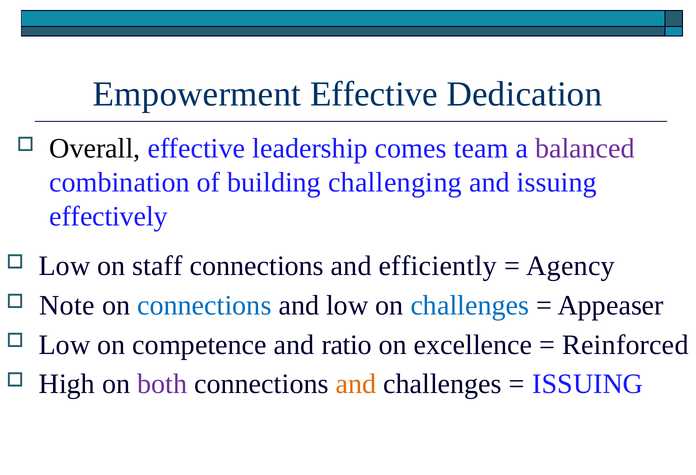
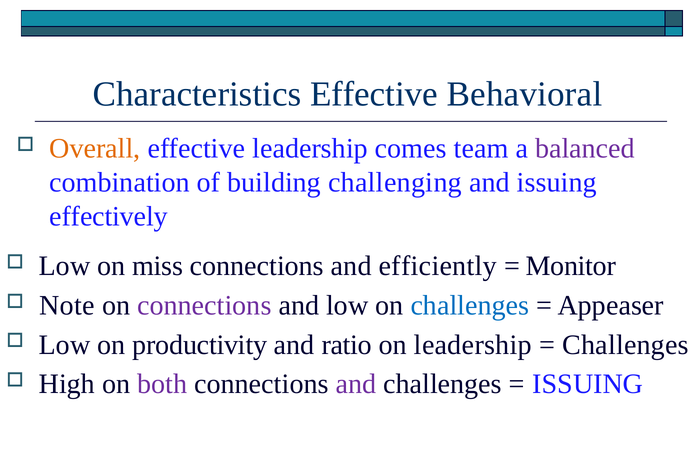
Empowerment: Empowerment -> Characteristics
Dedication: Dedication -> Behavioral
Overall colour: black -> orange
staff: staff -> miss
Agency: Agency -> Monitor
connections at (204, 305) colour: blue -> purple
competence: competence -> productivity
on excellence: excellence -> leadership
Reinforced at (626, 344): Reinforced -> Challenges
and at (356, 384) colour: orange -> purple
